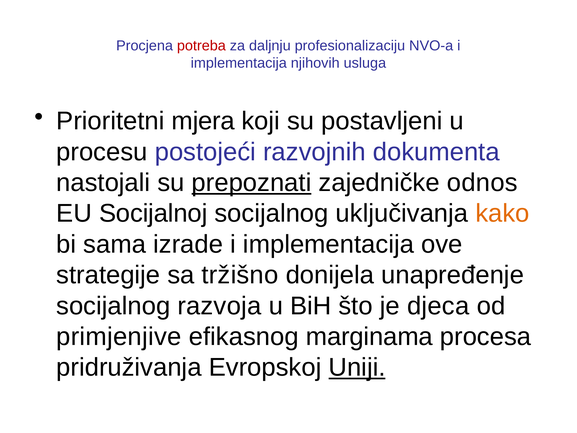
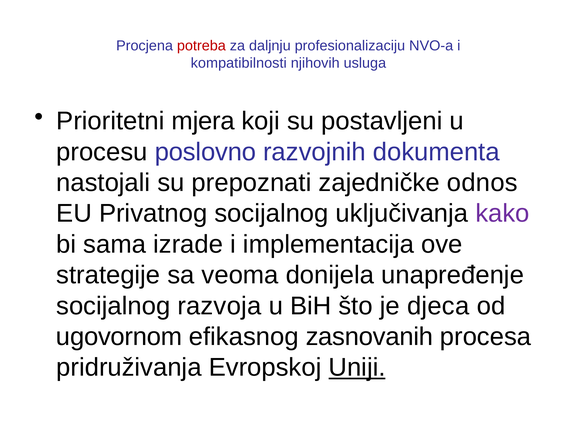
implementacija at (239, 63): implementacija -> kompatibilnosti
postojeći: postojeći -> poslovno
prepoznati underline: present -> none
Socijalnoj: Socijalnoj -> Privatnog
kako colour: orange -> purple
tržišno: tržišno -> veoma
primjenjive: primjenjive -> ugovornom
marginama: marginama -> zasnovanih
